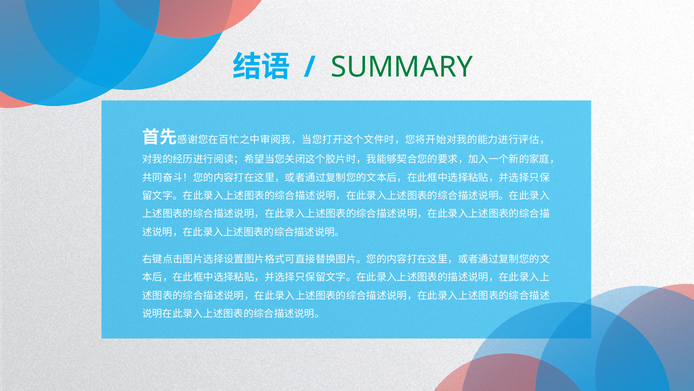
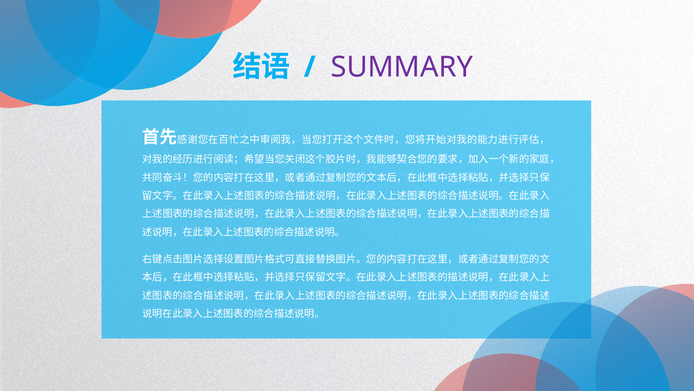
SUMMARY colour: green -> purple
